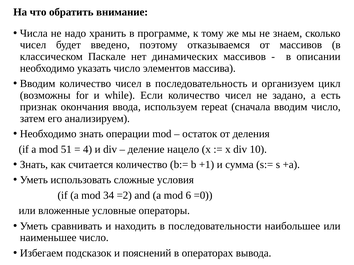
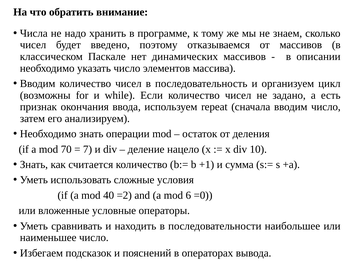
51: 51 -> 70
4: 4 -> 7
34: 34 -> 40
